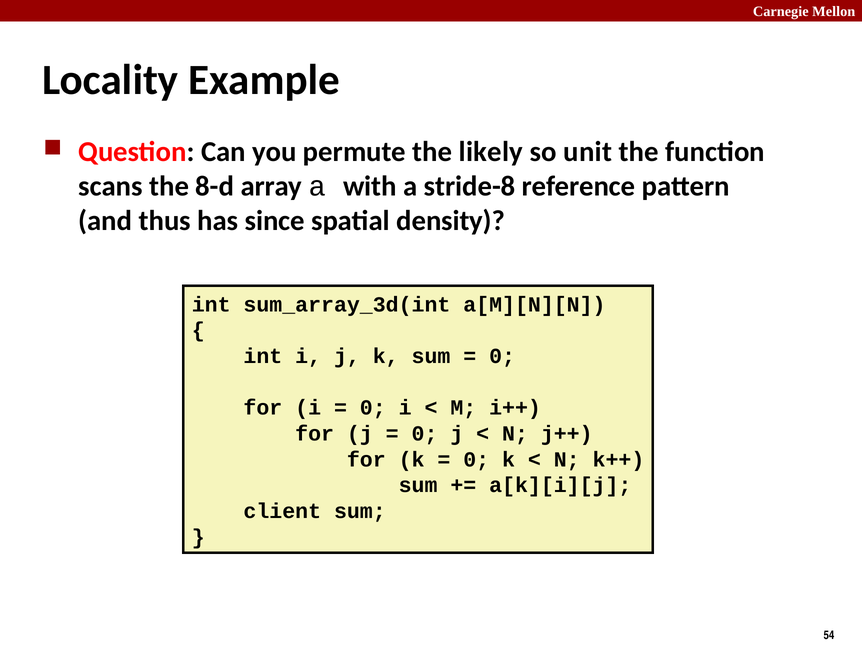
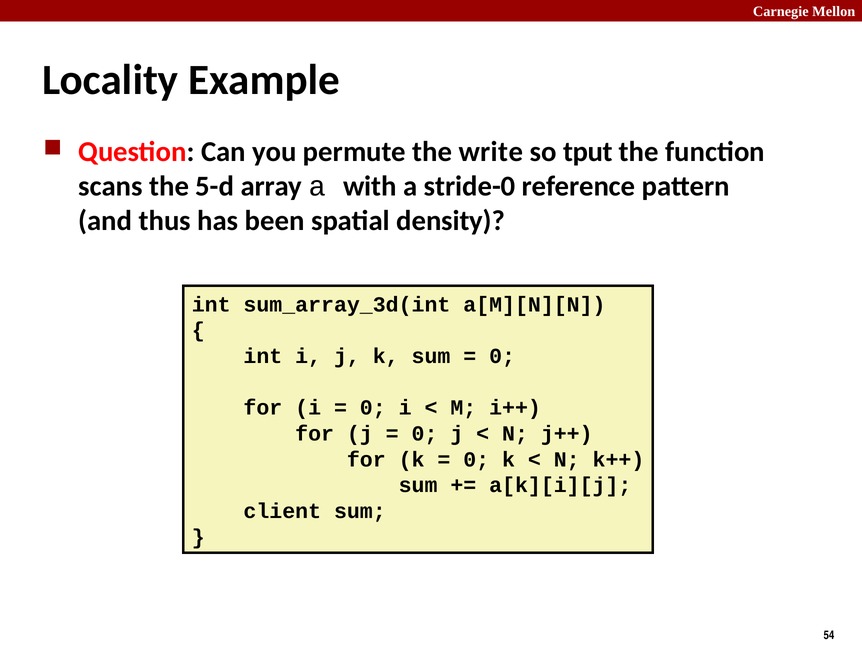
likely: likely -> write
unit: unit -> tput
8-d: 8-d -> 5-d
stride-8: stride-8 -> stride-0
since: since -> been
